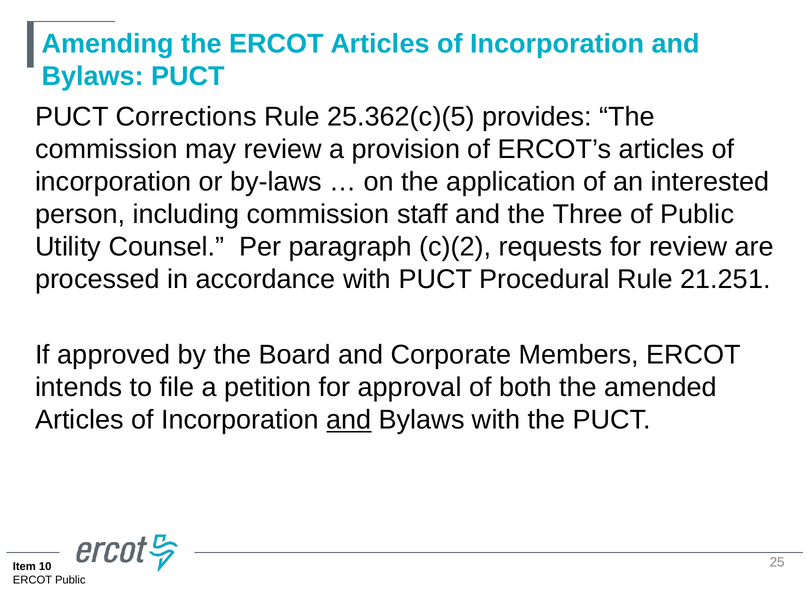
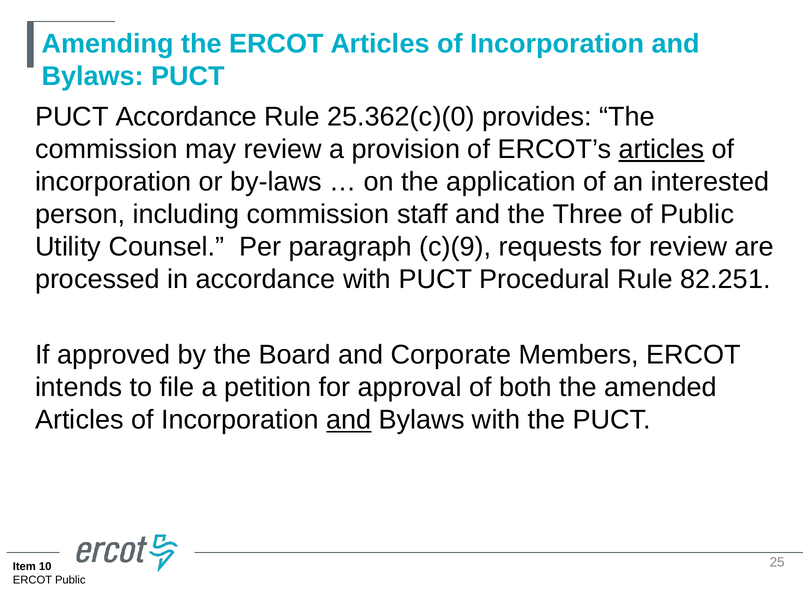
PUCT Corrections: Corrections -> Accordance
25.362(c)(5: 25.362(c)(5 -> 25.362(c)(0
articles at (661, 149) underline: none -> present
c)(2: c)(2 -> c)(9
21.251: 21.251 -> 82.251
